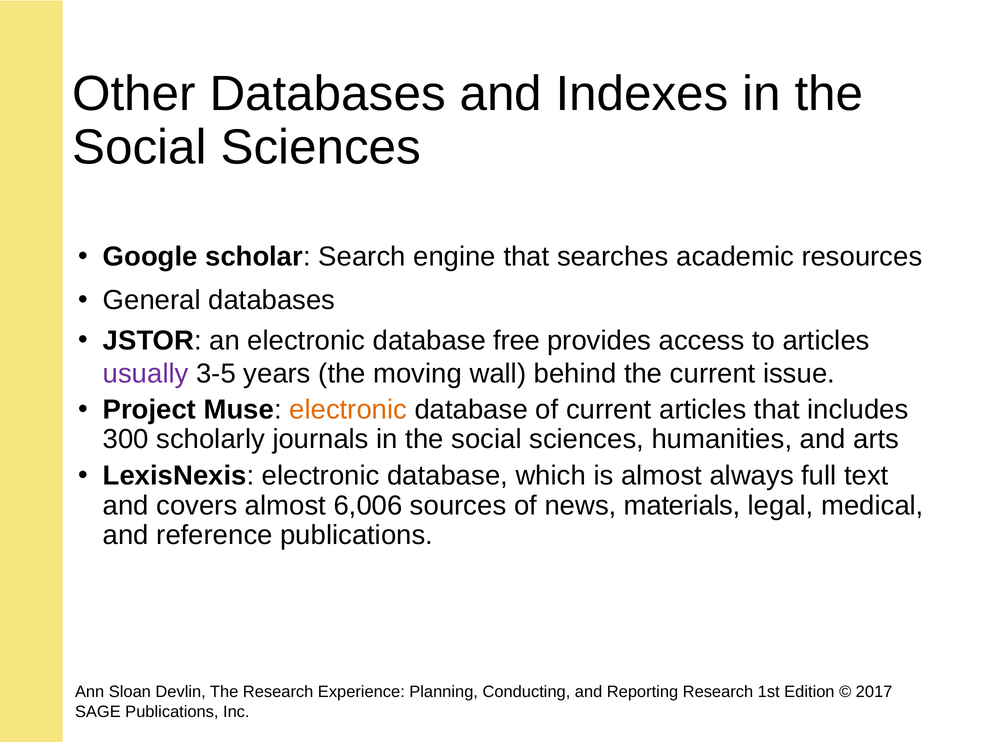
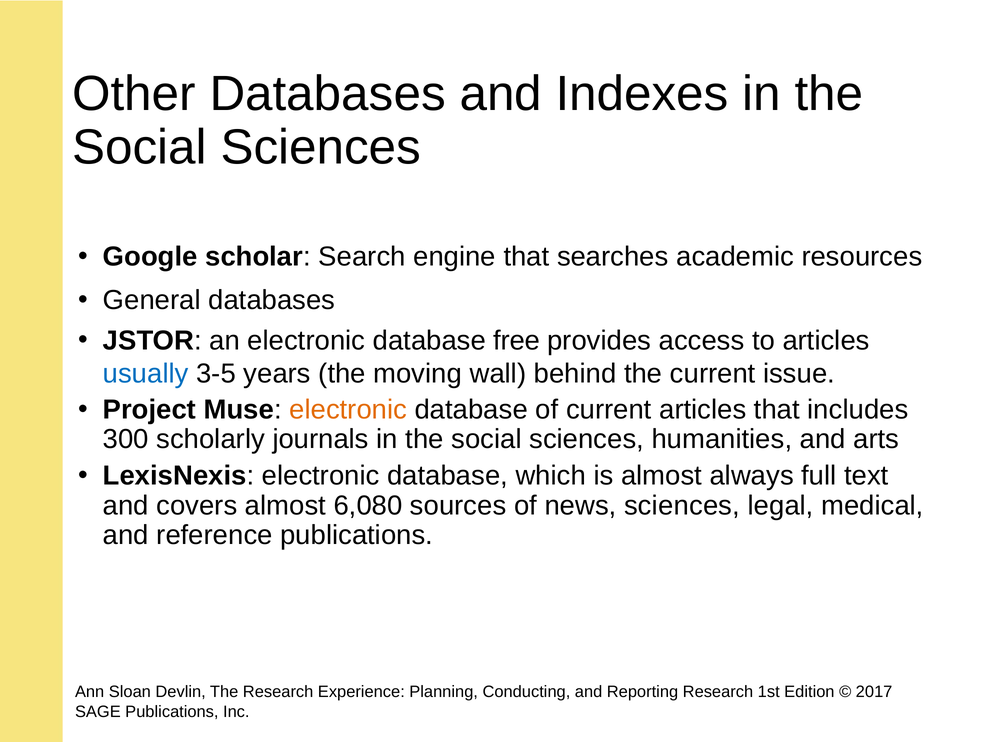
usually colour: purple -> blue
6,006: 6,006 -> 6,080
news materials: materials -> sciences
